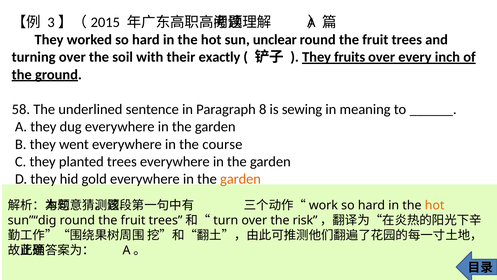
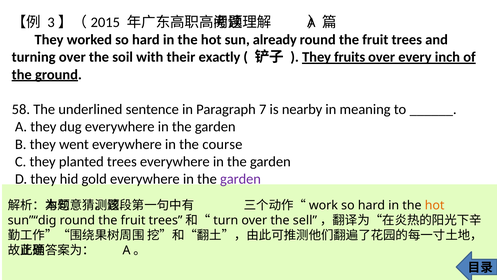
unclear: unclear -> already
8: 8 -> 7
sewing: sewing -> nearby
garden at (240, 179) colour: orange -> purple
risk: risk -> sell
